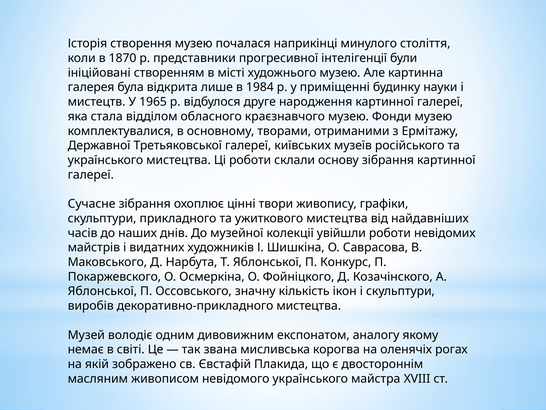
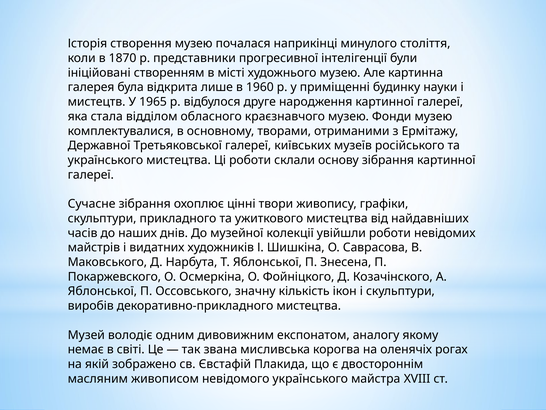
1984: 1984 -> 1960
Конкурс: Конкурс -> Знесена
